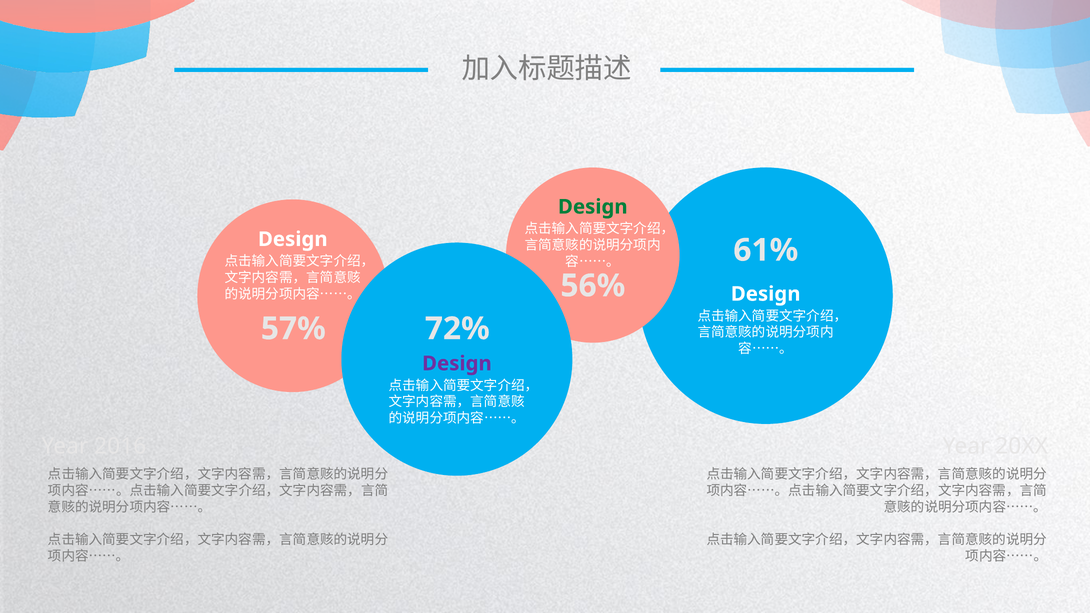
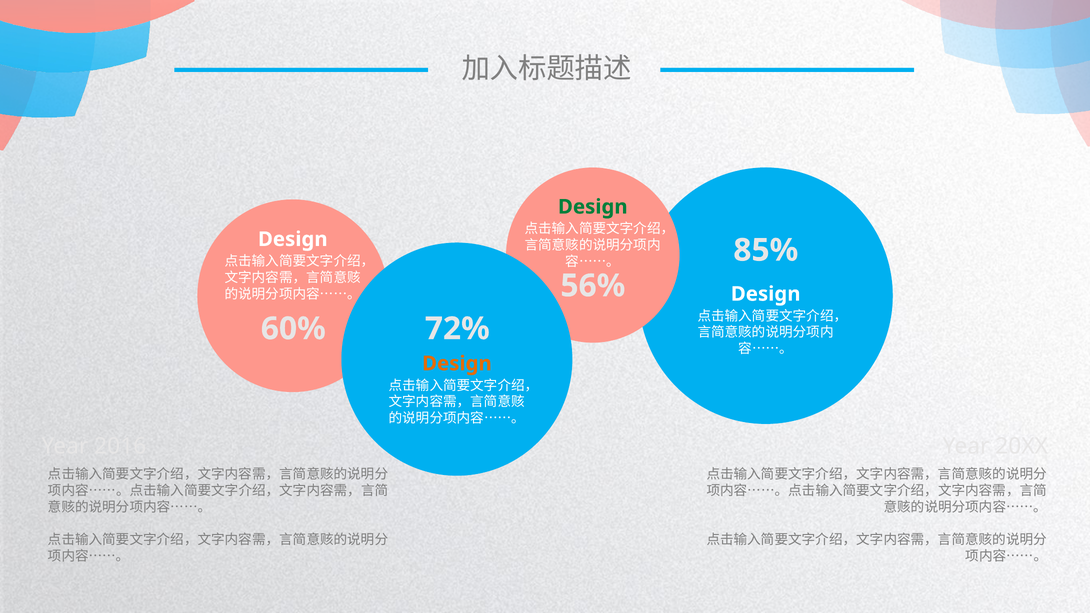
61%: 61% -> 85%
57%: 57% -> 60%
Design at (457, 364) colour: purple -> orange
